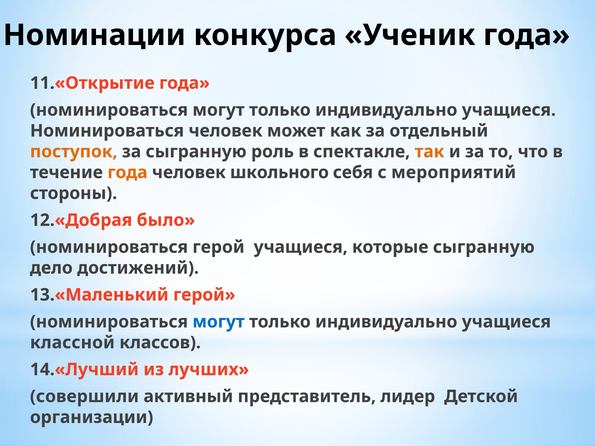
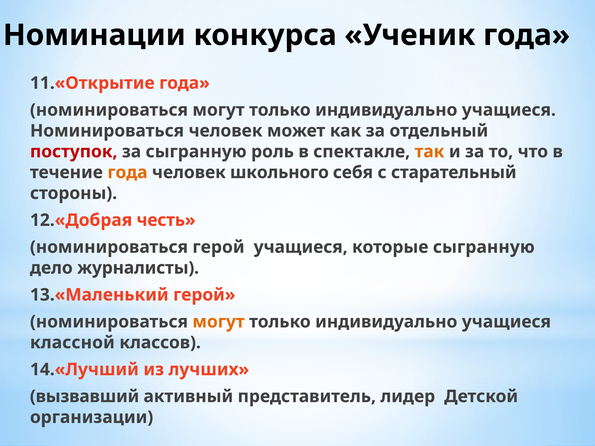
поступок colour: orange -> red
мероприятий: мероприятий -> старательный
было: было -> честь
достижений: достижений -> журналисты
могут at (219, 322) colour: blue -> orange
совершили: совершили -> вызвавший
